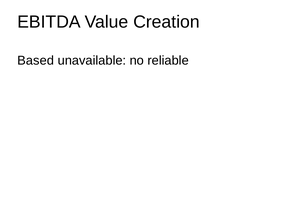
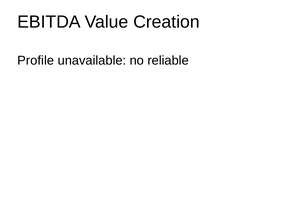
Based: Based -> Profile
